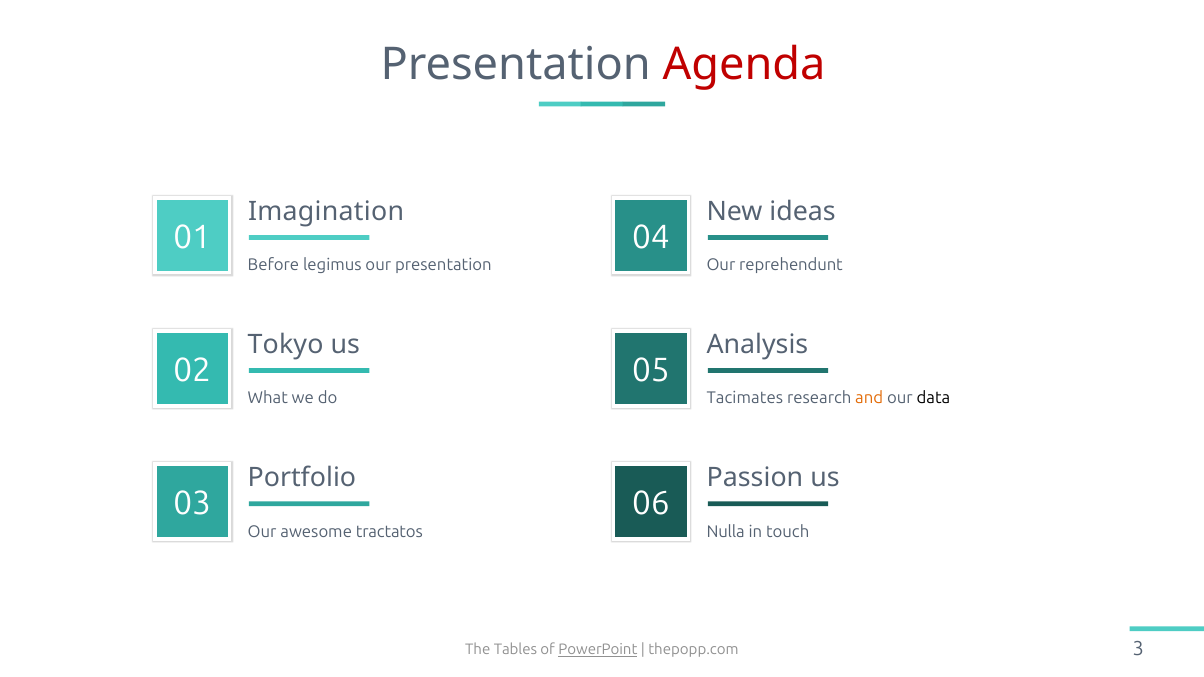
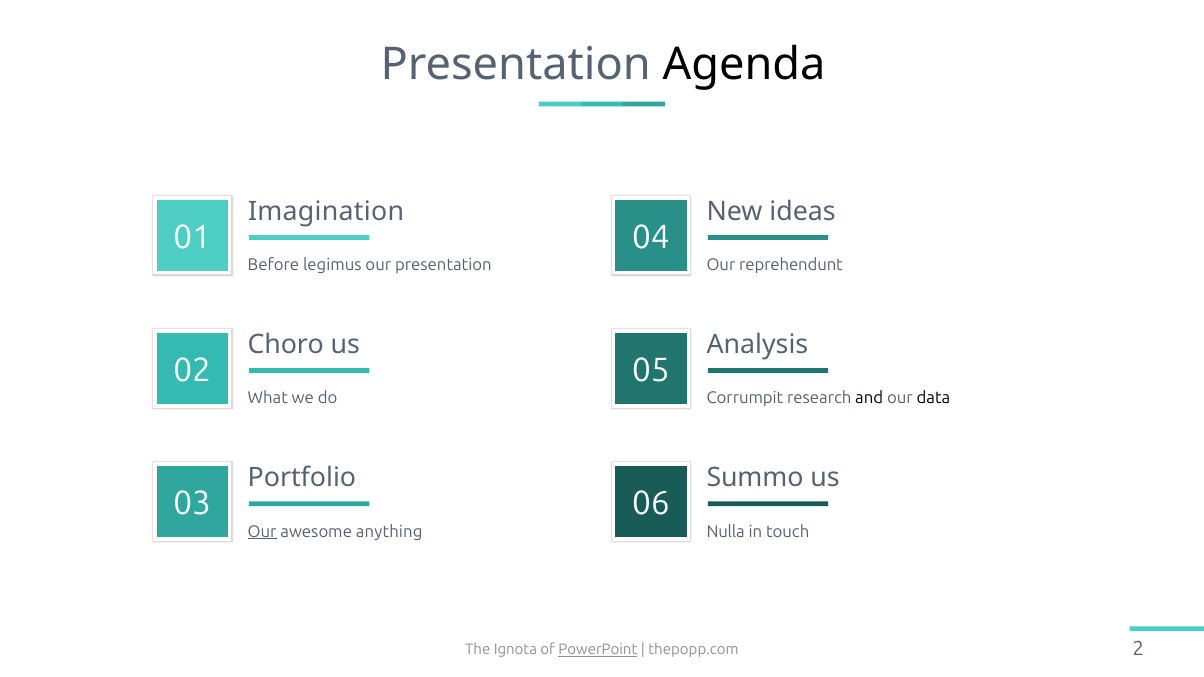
Agenda colour: red -> black
Tokyo: Tokyo -> Choro
Tacimates: Tacimates -> Corrumpit
and colour: orange -> black
Passion: Passion -> Summo
Our at (262, 532) underline: none -> present
tractatos: tractatos -> anything
Tables: Tables -> Ignota
3: 3 -> 2
